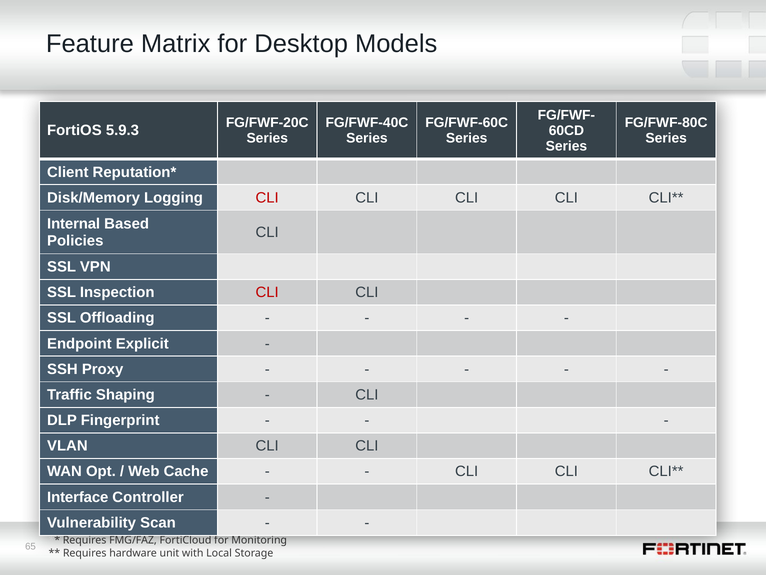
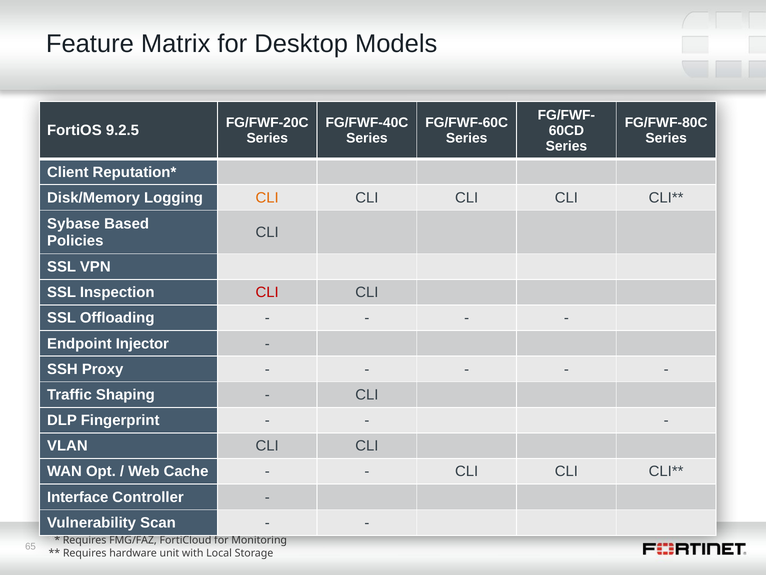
5.9.3: 5.9.3 -> 9.2.5
CLI at (267, 198) colour: red -> orange
Internal: Internal -> Sybase
Explicit: Explicit -> Injector
